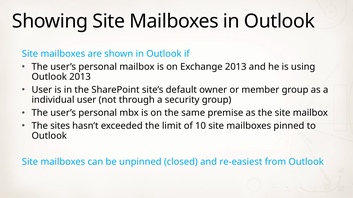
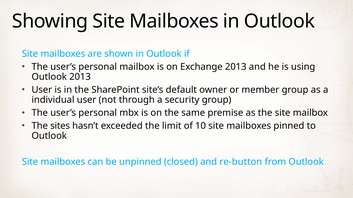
re-easiest: re-easiest -> re-button
